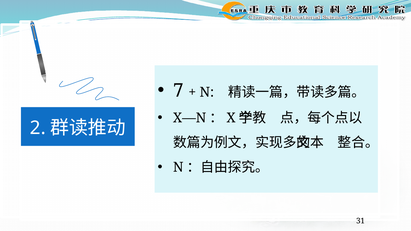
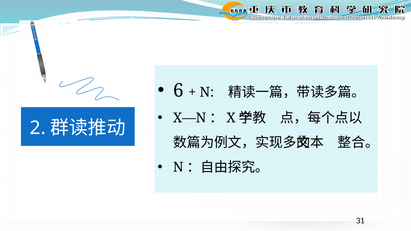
7: 7 -> 6
